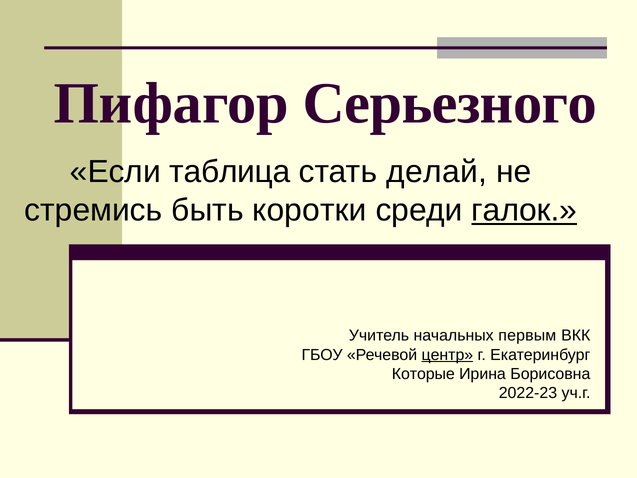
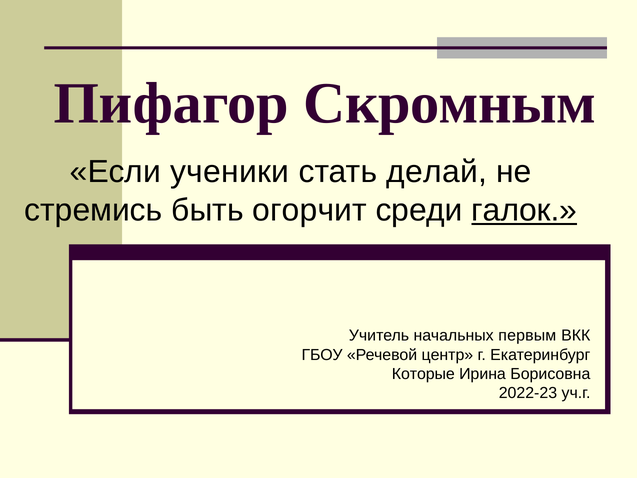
Серьезного: Серьезного -> Скромным
таблица: таблица -> ученики
коротки: коротки -> огорчит
центр underline: present -> none
